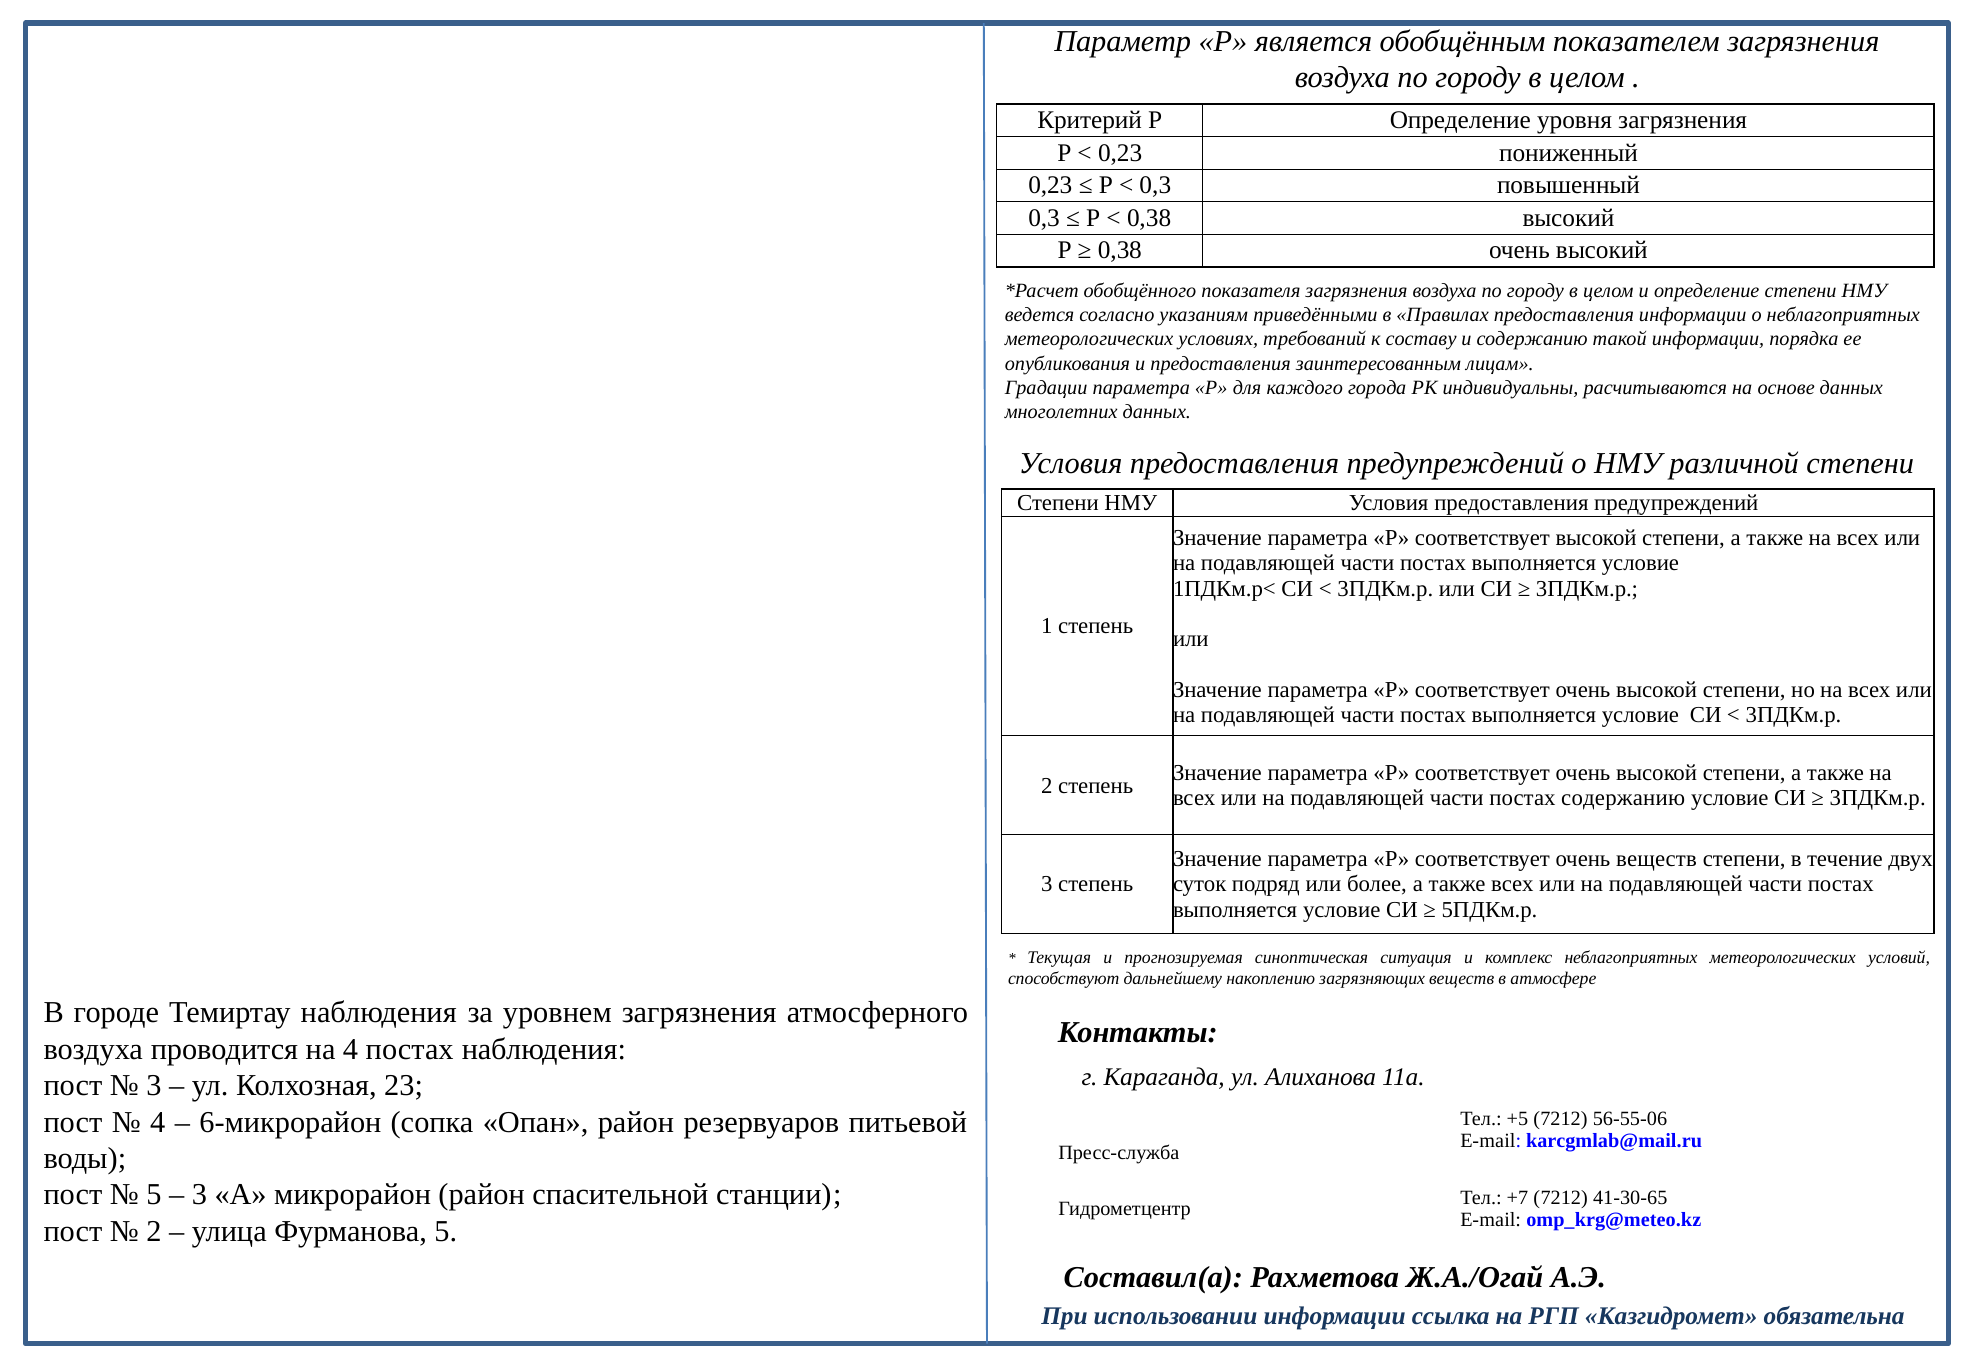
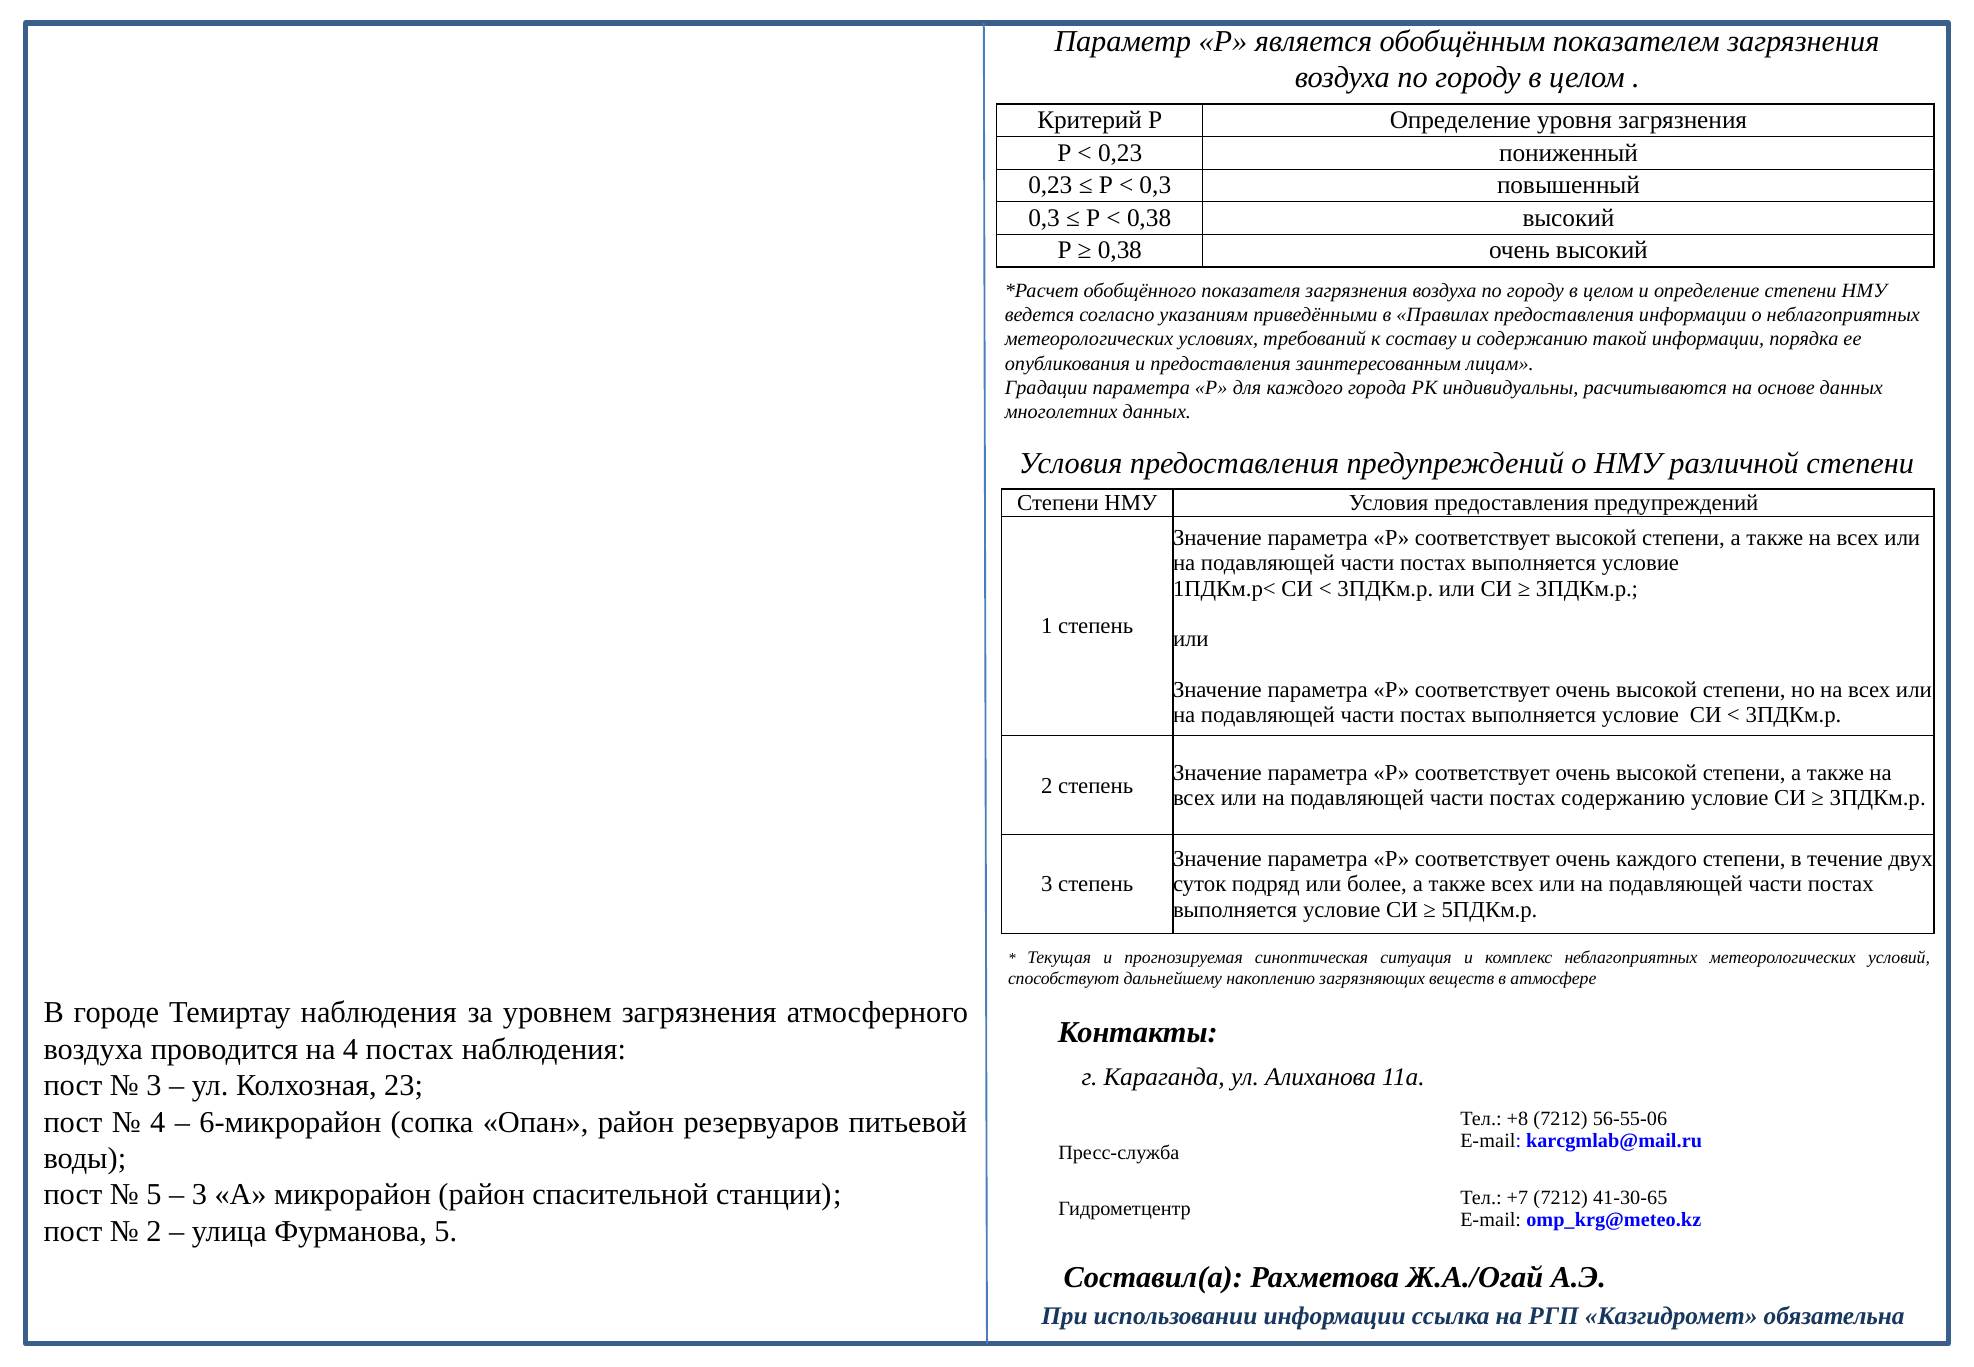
очень веществ: веществ -> каждого
+5: +5 -> +8
